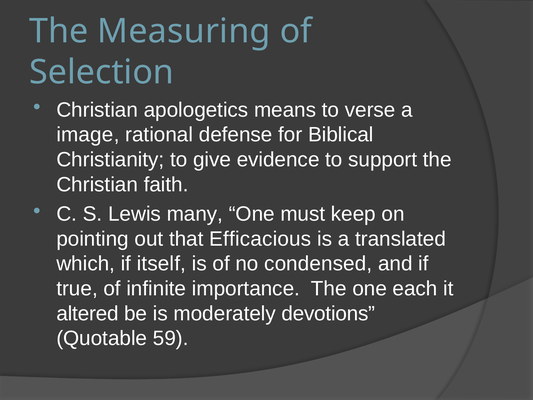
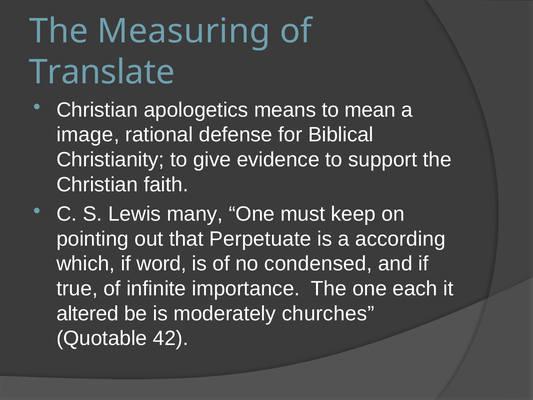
Selection: Selection -> Translate
verse: verse -> mean
Efficacious: Efficacious -> Perpetuate
translated: translated -> according
itself: itself -> word
devotions: devotions -> churches
59: 59 -> 42
